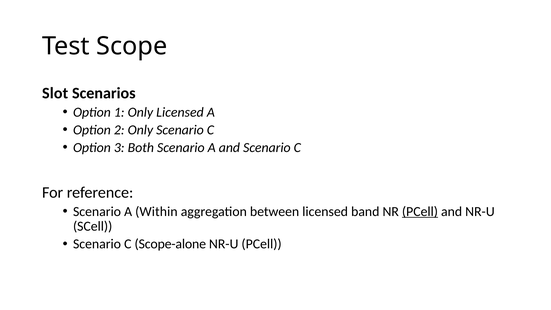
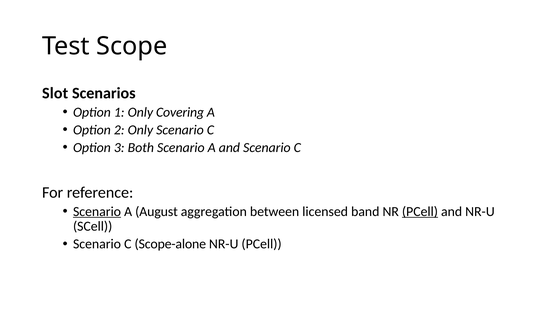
Only Licensed: Licensed -> Covering
Scenario at (97, 211) underline: none -> present
Within: Within -> August
